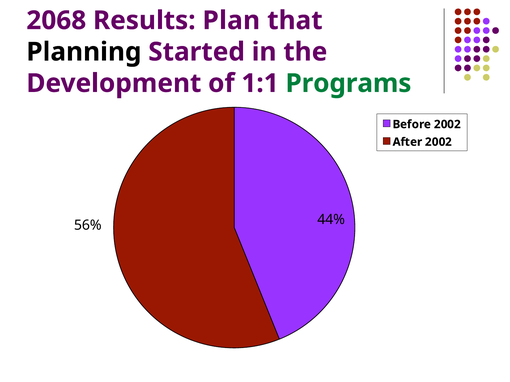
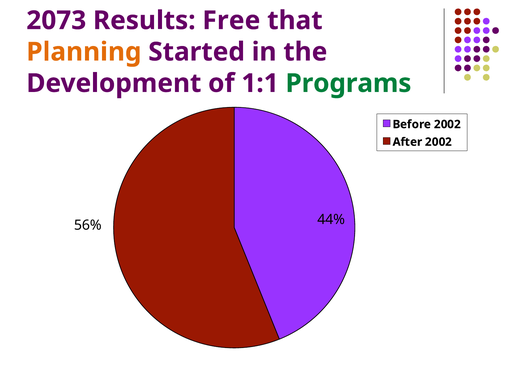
2068: 2068 -> 2073
Plan: Plan -> Free
Planning colour: black -> orange
